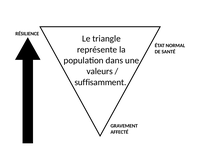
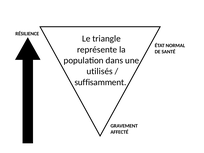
valeurs: valeurs -> utilisés
